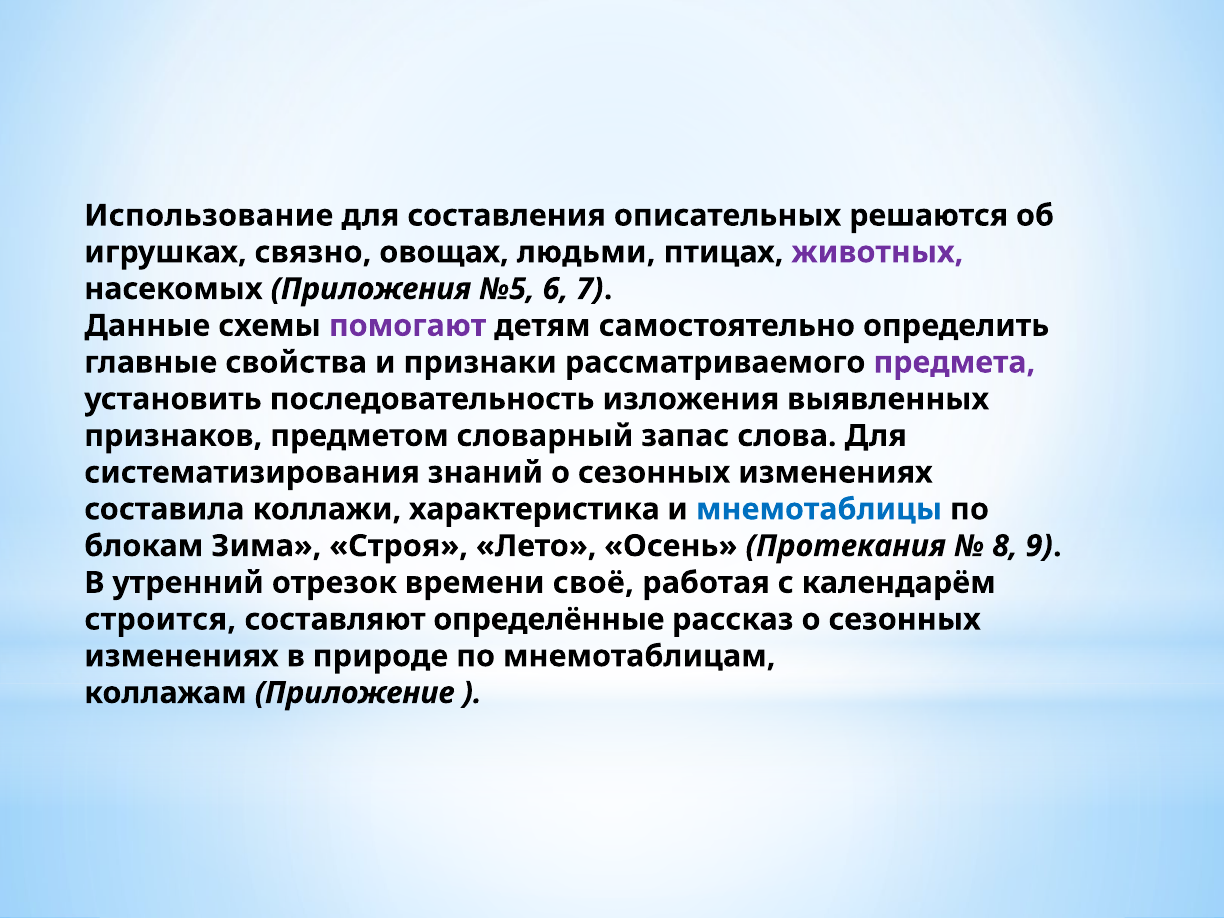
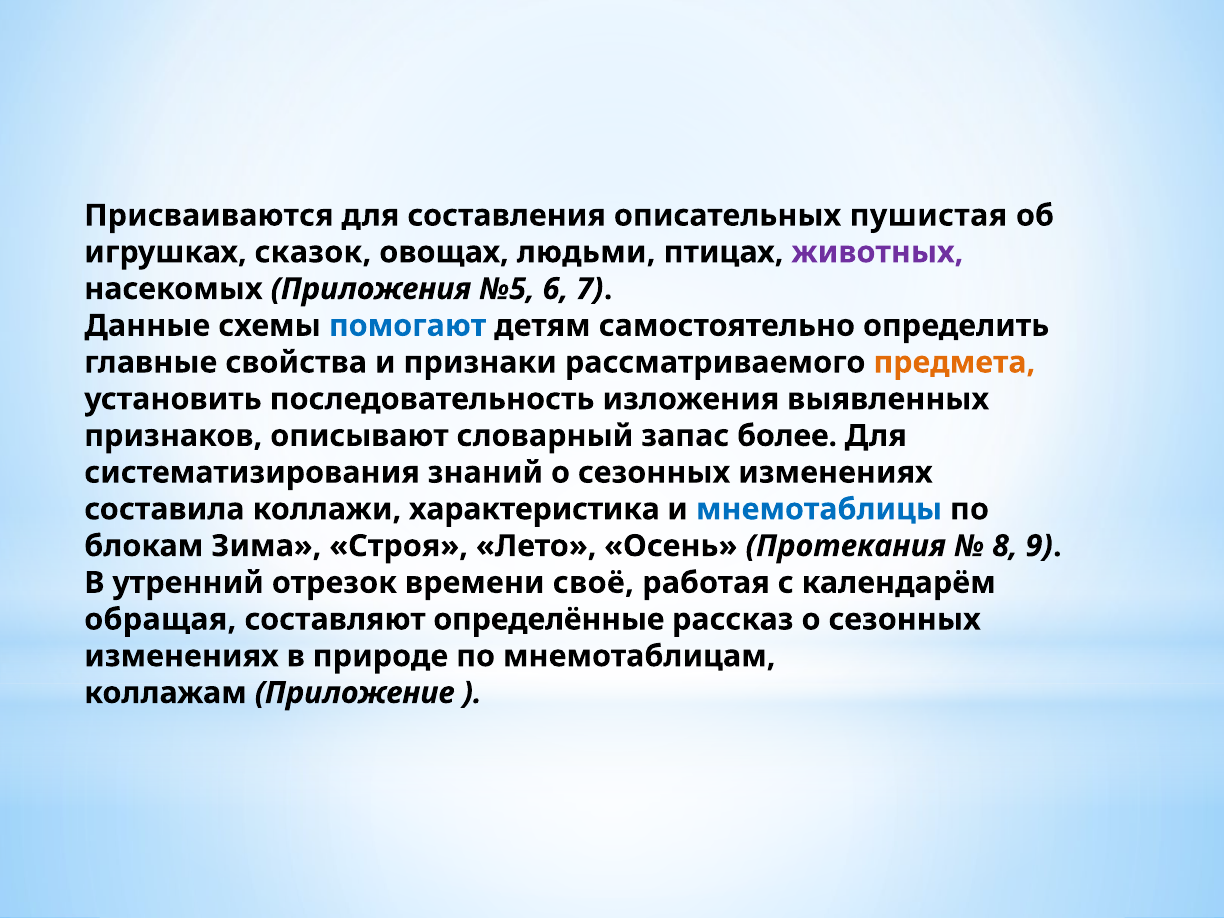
Использование: Использование -> Присваиваются
решаются: решаются -> пушистая
связно: связно -> сказок
помогают colour: purple -> blue
предмета colour: purple -> orange
предметом: предметом -> описывают
слова: слова -> более
строится: строится -> обращая
